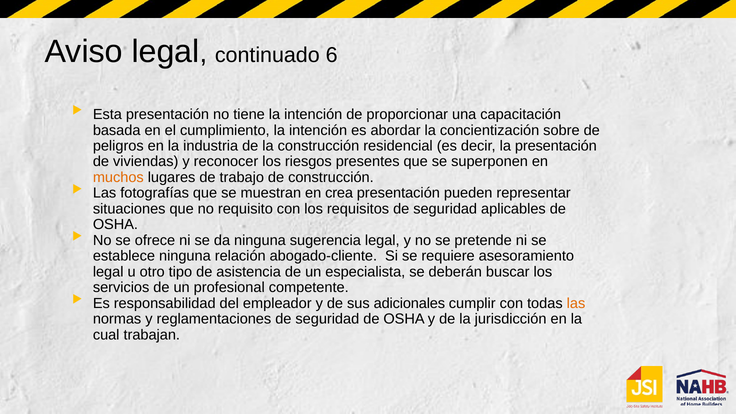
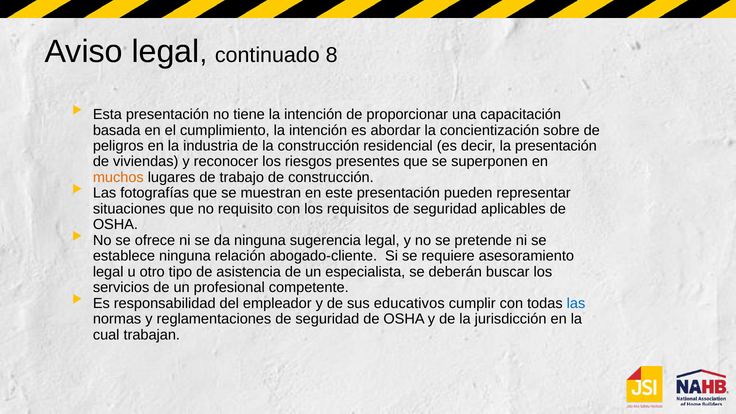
6: 6 -> 8
crea: crea -> este
adicionales: adicionales -> educativos
las at (576, 303) colour: orange -> blue
